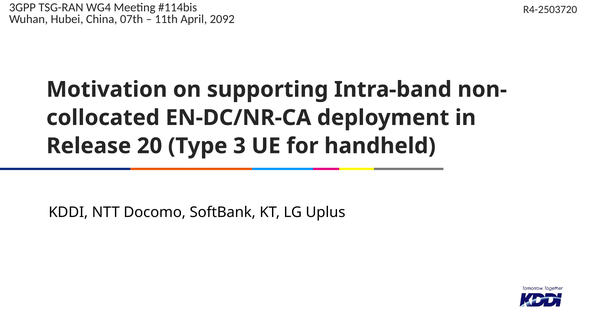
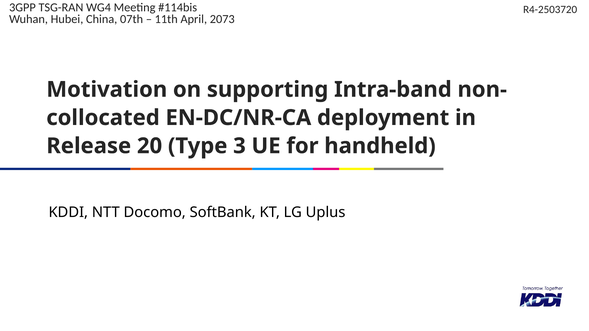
2092: 2092 -> 2073
